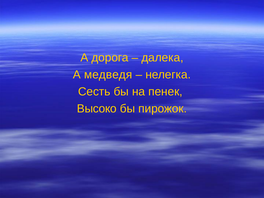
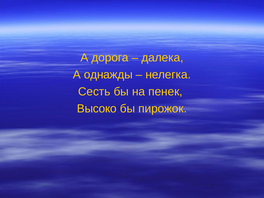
медведя: медведя -> однажды
